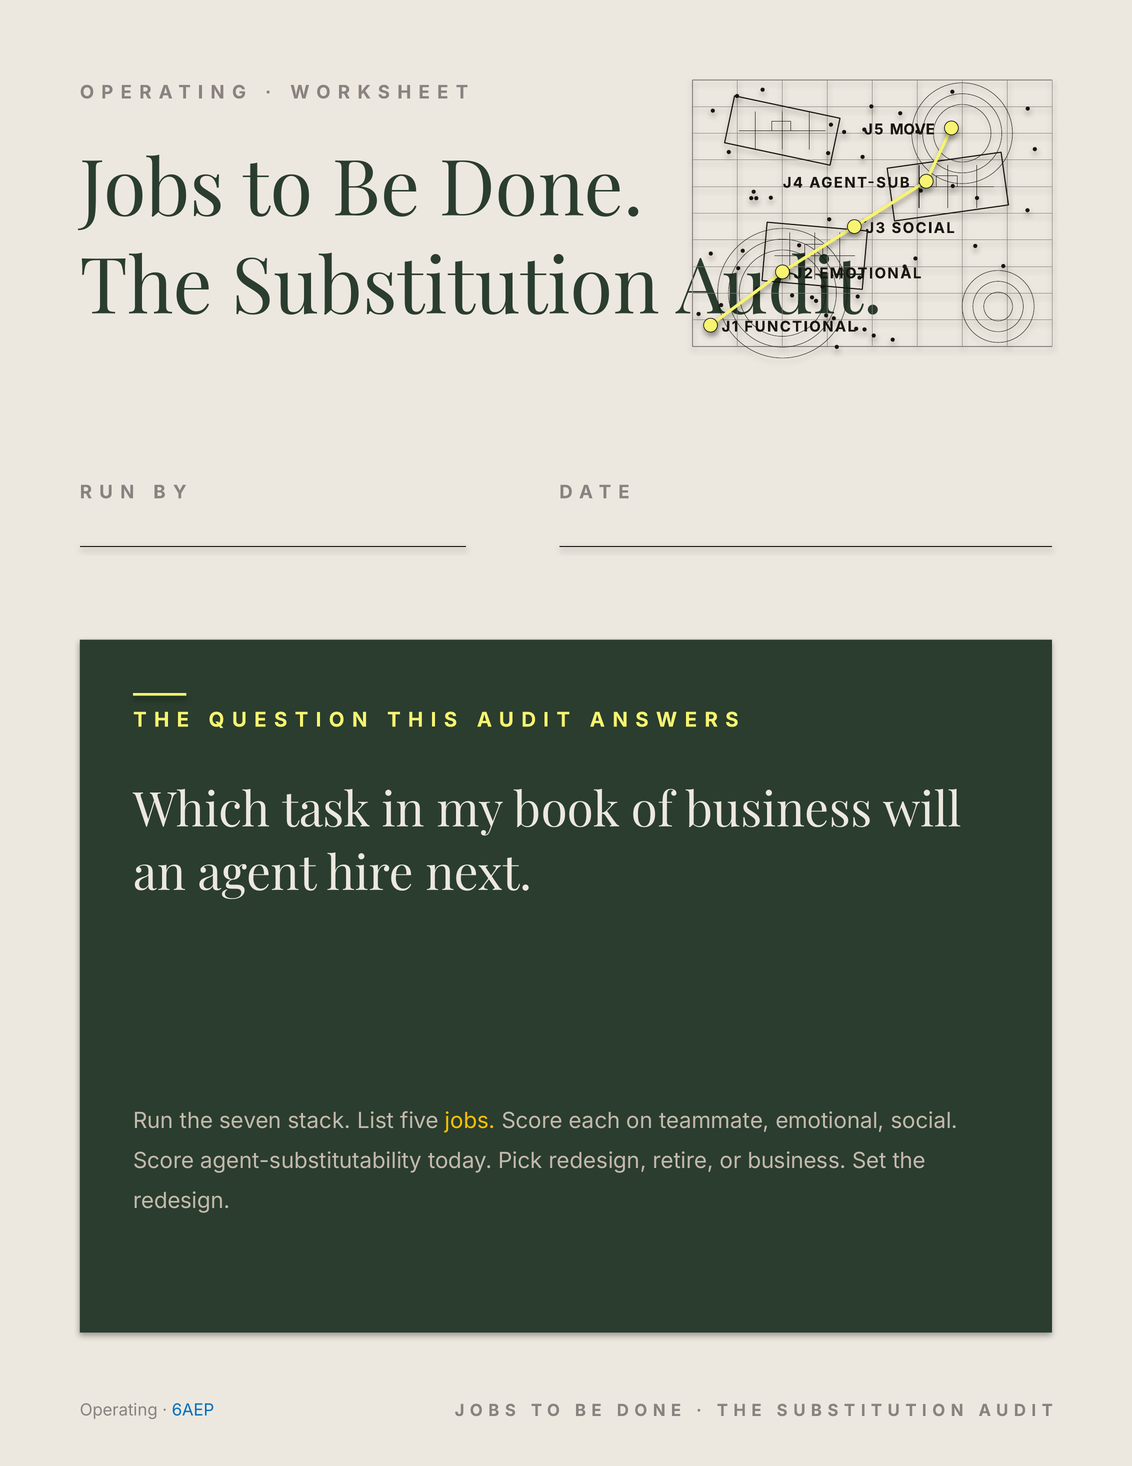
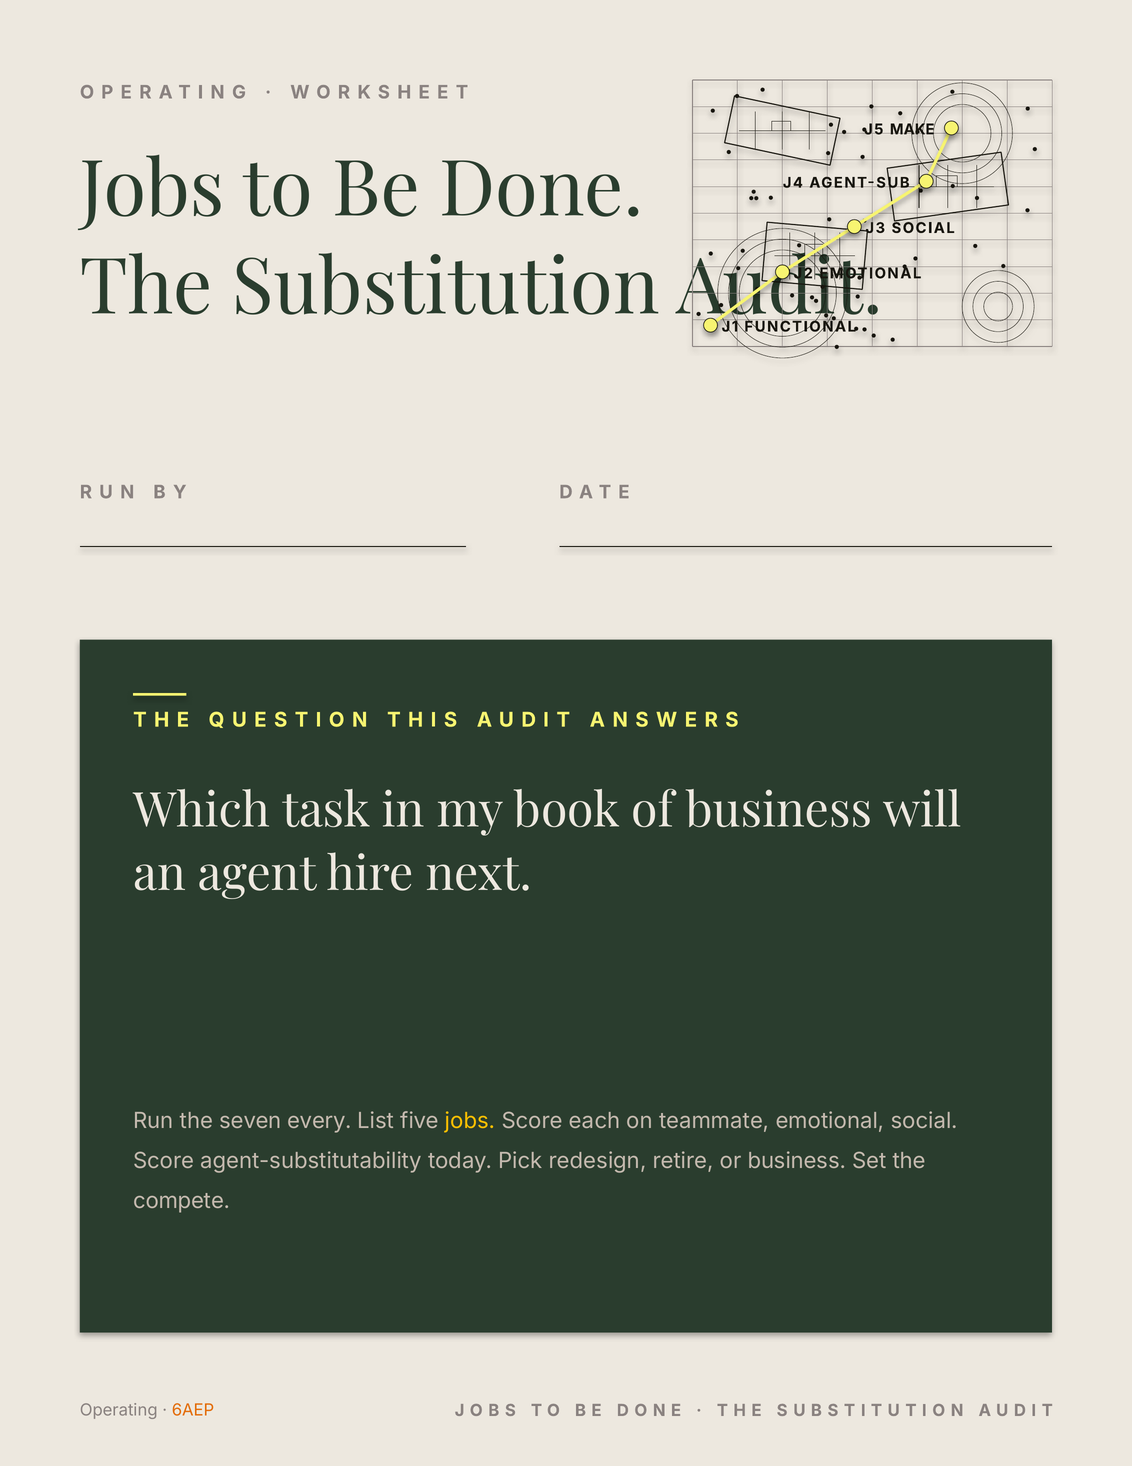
MOVE: MOVE -> MAKE
stack: stack -> every
redesign at (182, 1200): redesign -> compete
6AEP colour: blue -> orange
